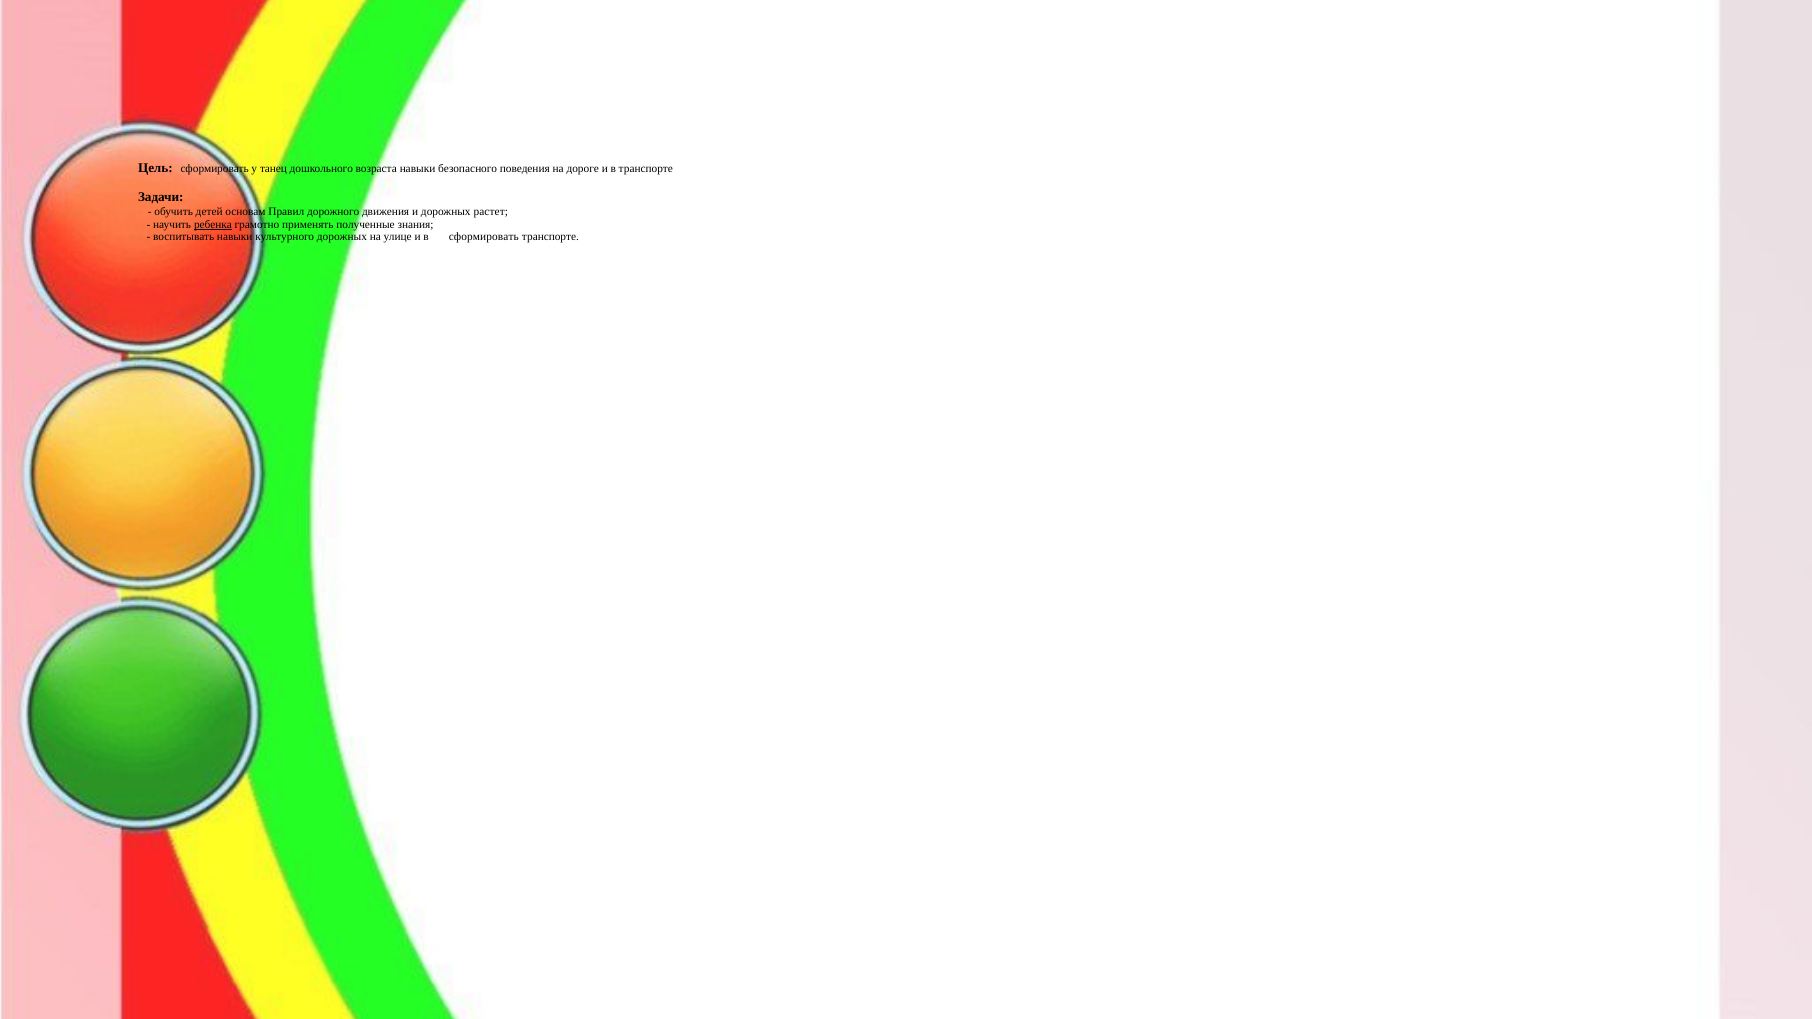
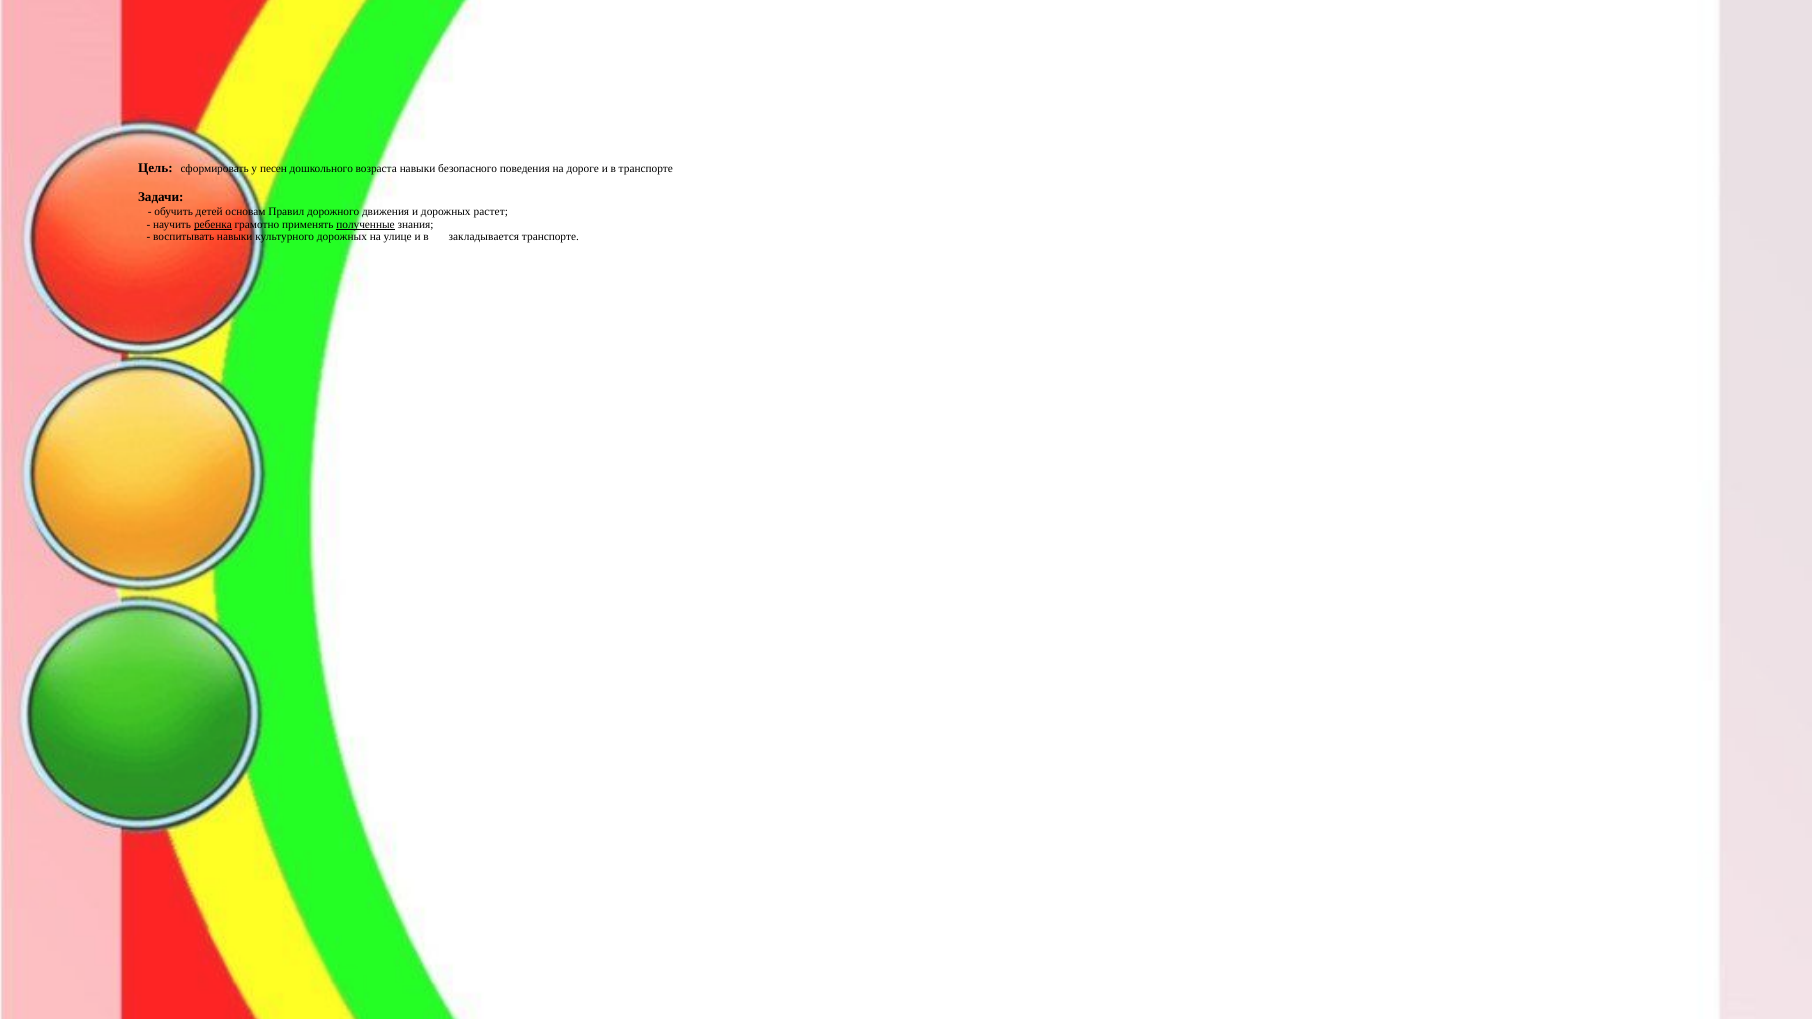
танец: танец -> песен
полученные underline: none -> present
в сформировать: сформировать -> закладывается
